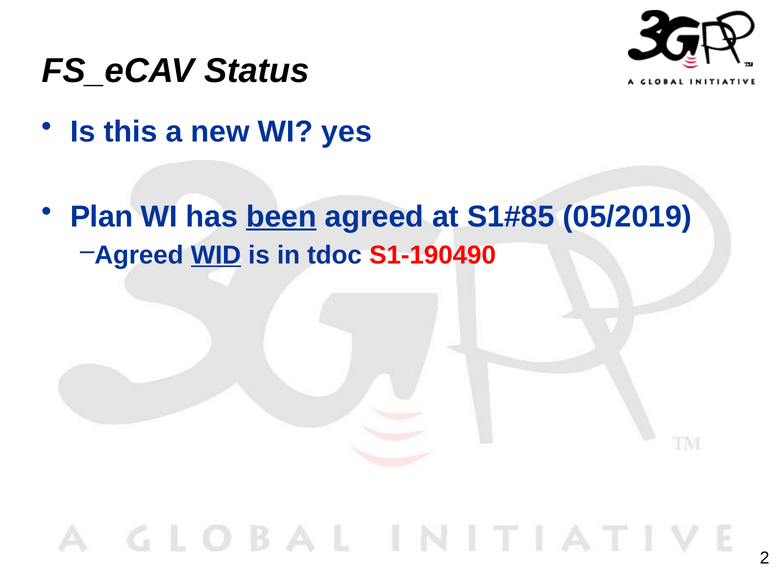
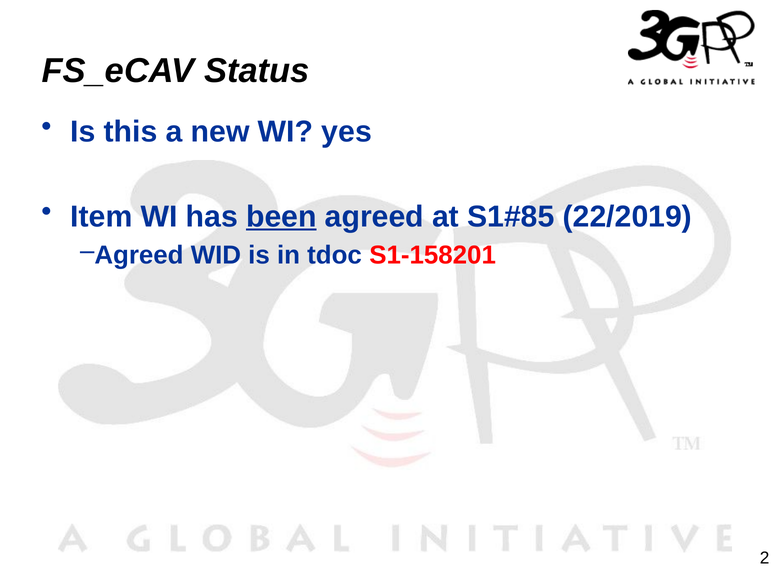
Plan: Plan -> Item
05/2019: 05/2019 -> 22/2019
WID underline: present -> none
S1-190490: S1-190490 -> S1-158201
